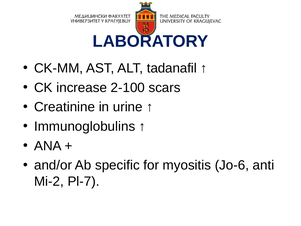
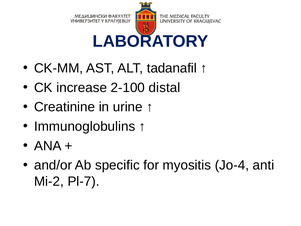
scars: scars -> distal
Jo-6: Jo-6 -> Jo-4
